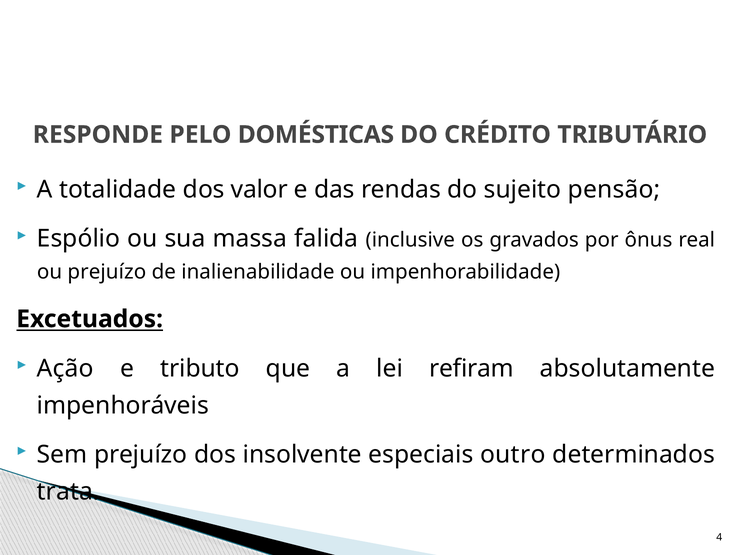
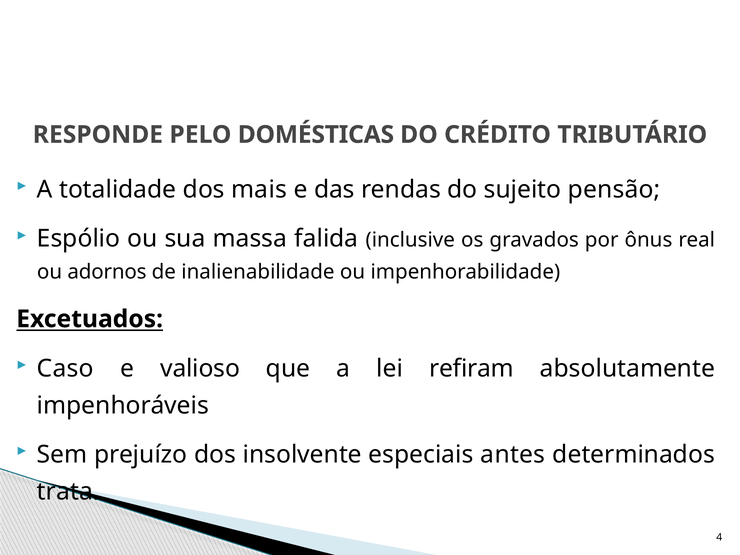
valor: valor -> mais
ou prejuízo: prejuízo -> adornos
Ação: Ação -> Caso
tributo: tributo -> valioso
outro: outro -> antes
